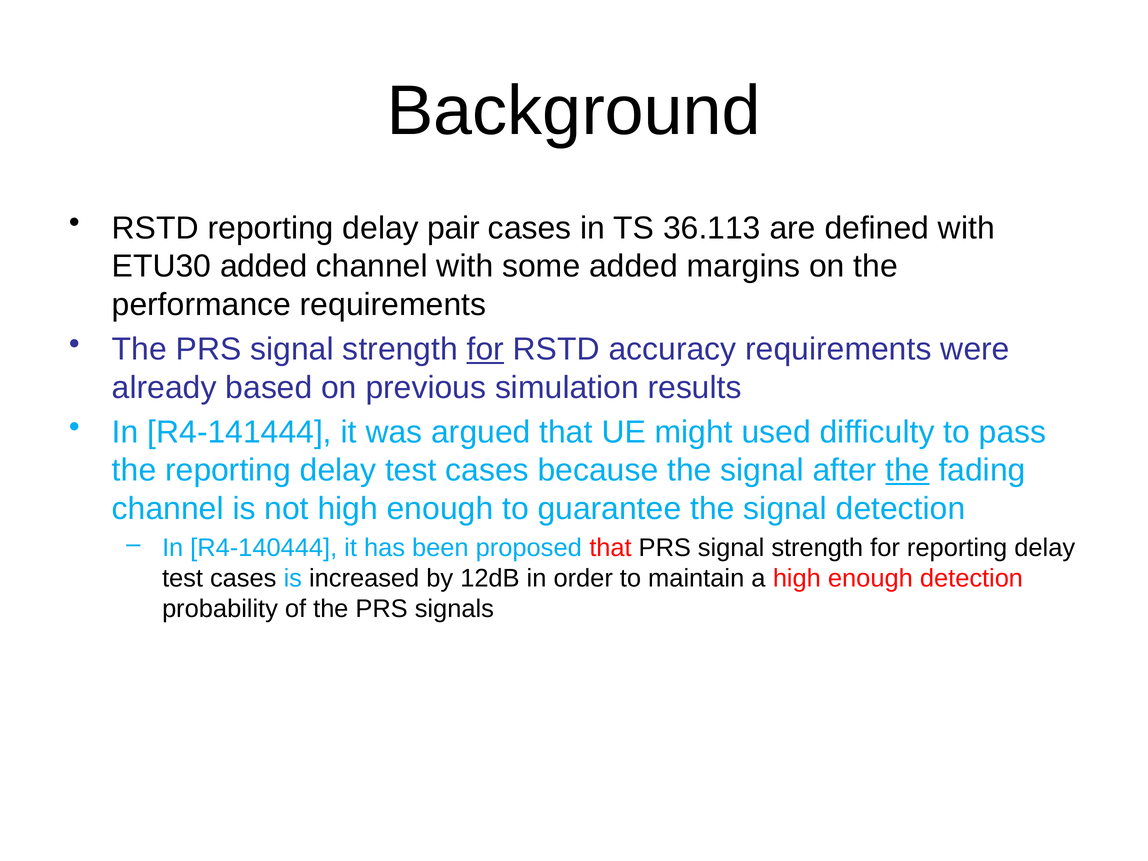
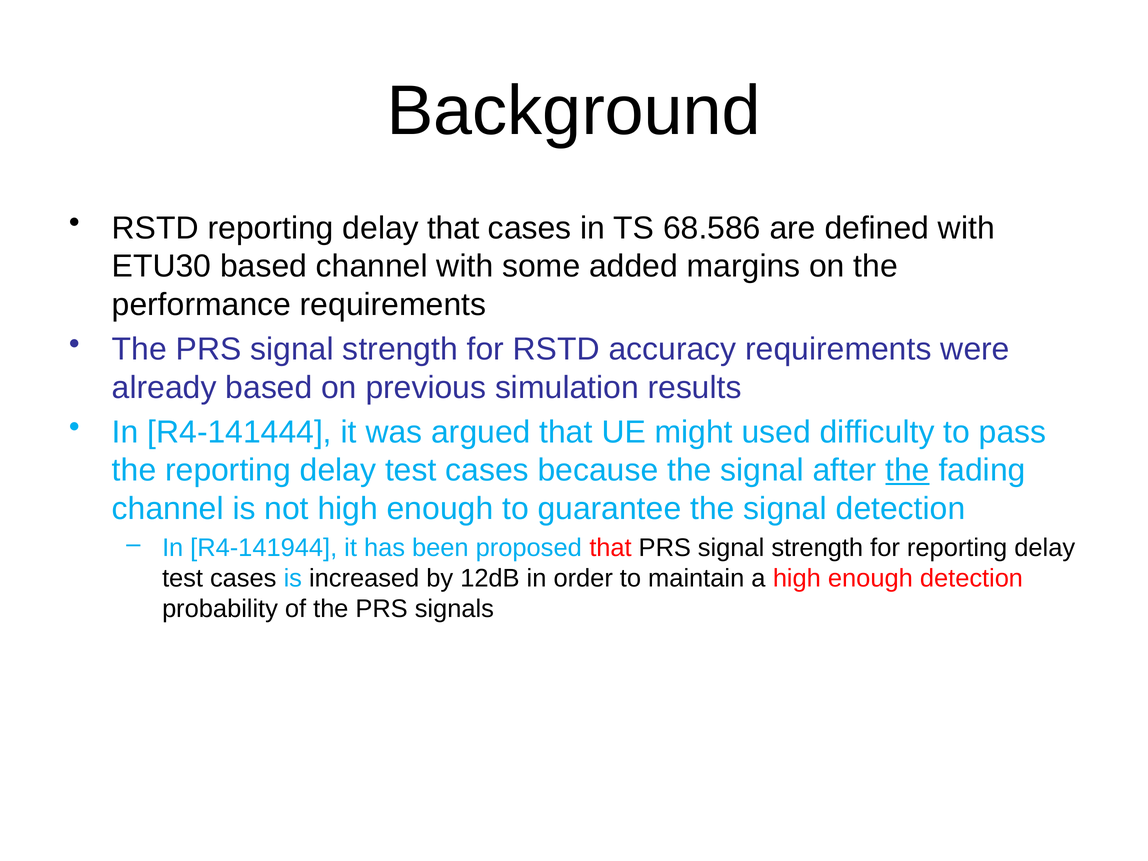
delay pair: pair -> that
36.113: 36.113 -> 68.586
ETU30 added: added -> based
for at (485, 349) underline: present -> none
R4-140444: R4-140444 -> R4-141944
